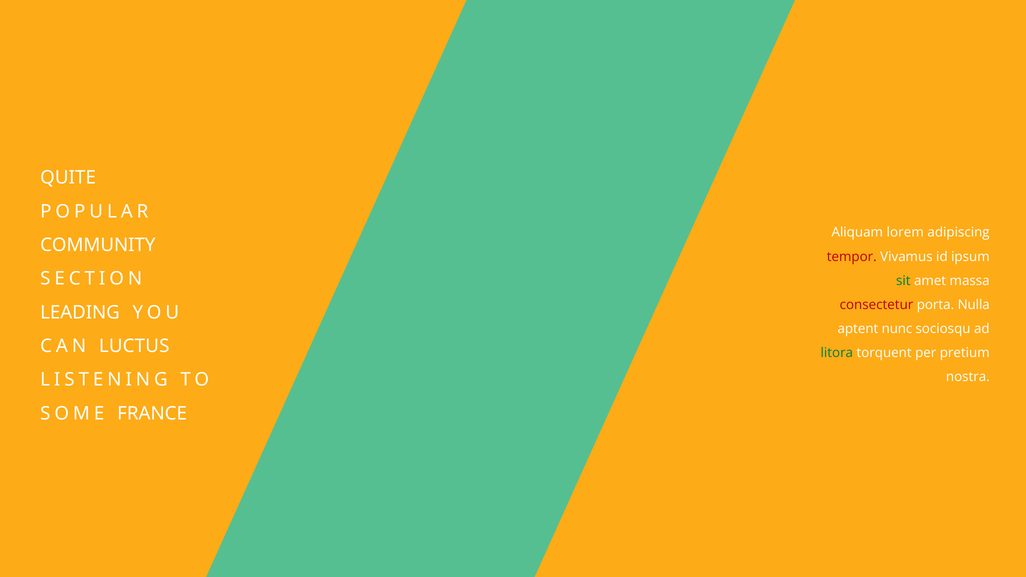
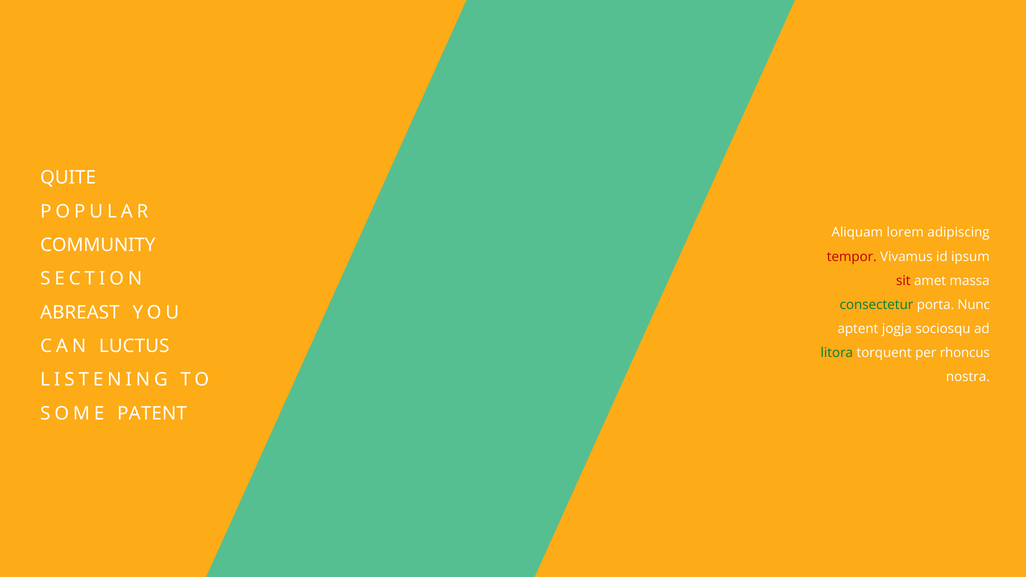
sit colour: green -> red
consectetur colour: red -> green
Nulla: Nulla -> Nunc
LEADING: LEADING -> ABREAST
nunc: nunc -> jogja
pretium: pretium -> rhoncus
FRANCE: FRANCE -> PATENT
